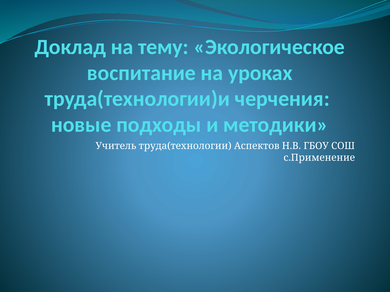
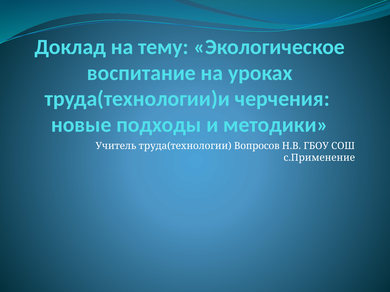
Аспектов: Аспектов -> Вопросов
